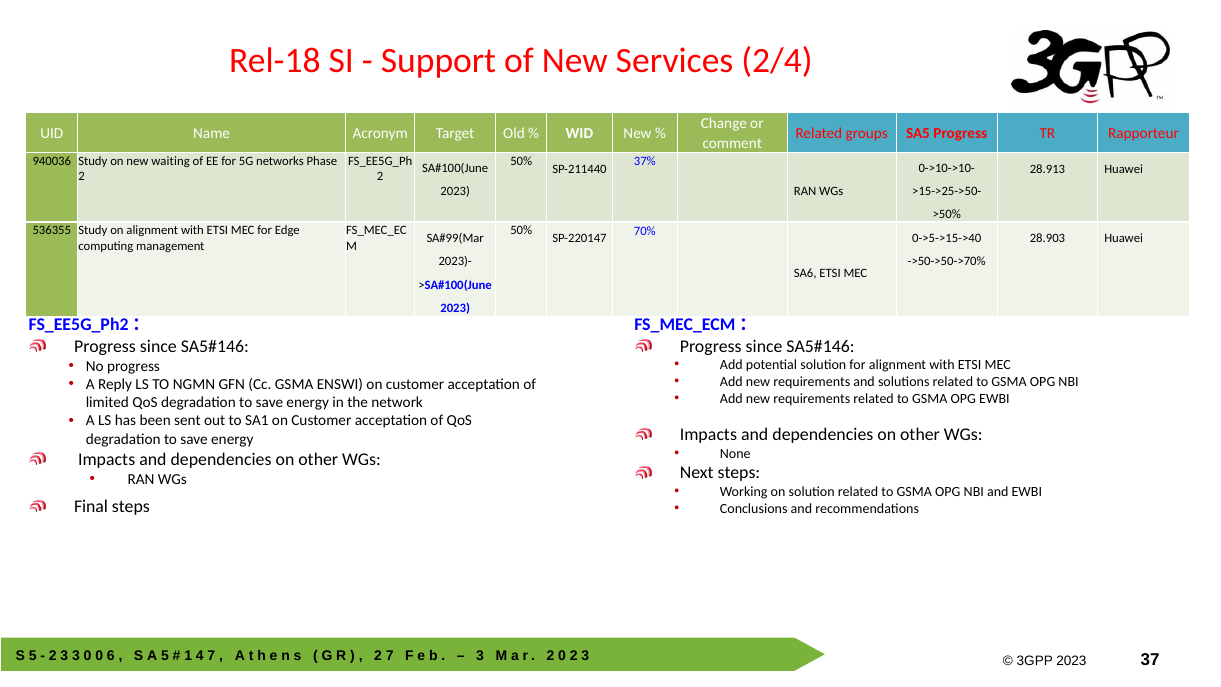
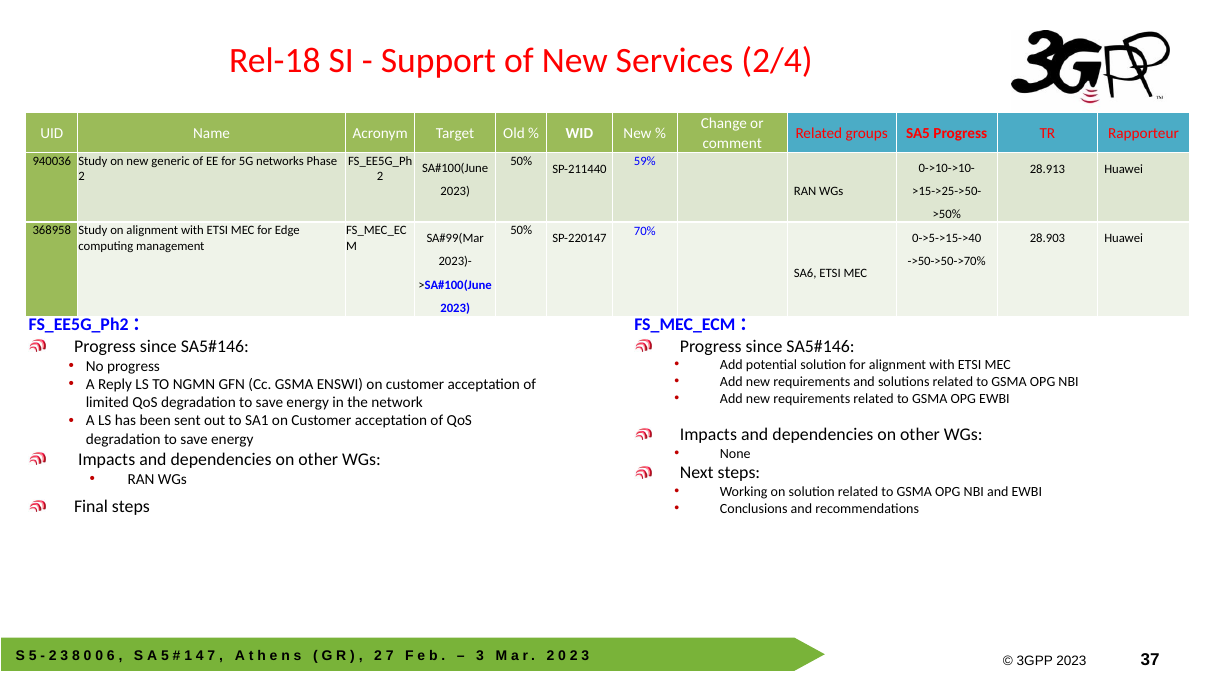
waiting: waiting -> generic
37%: 37% -> 59%
536355: 536355 -> 368958
3 at (76, 656): 3 -> 8
